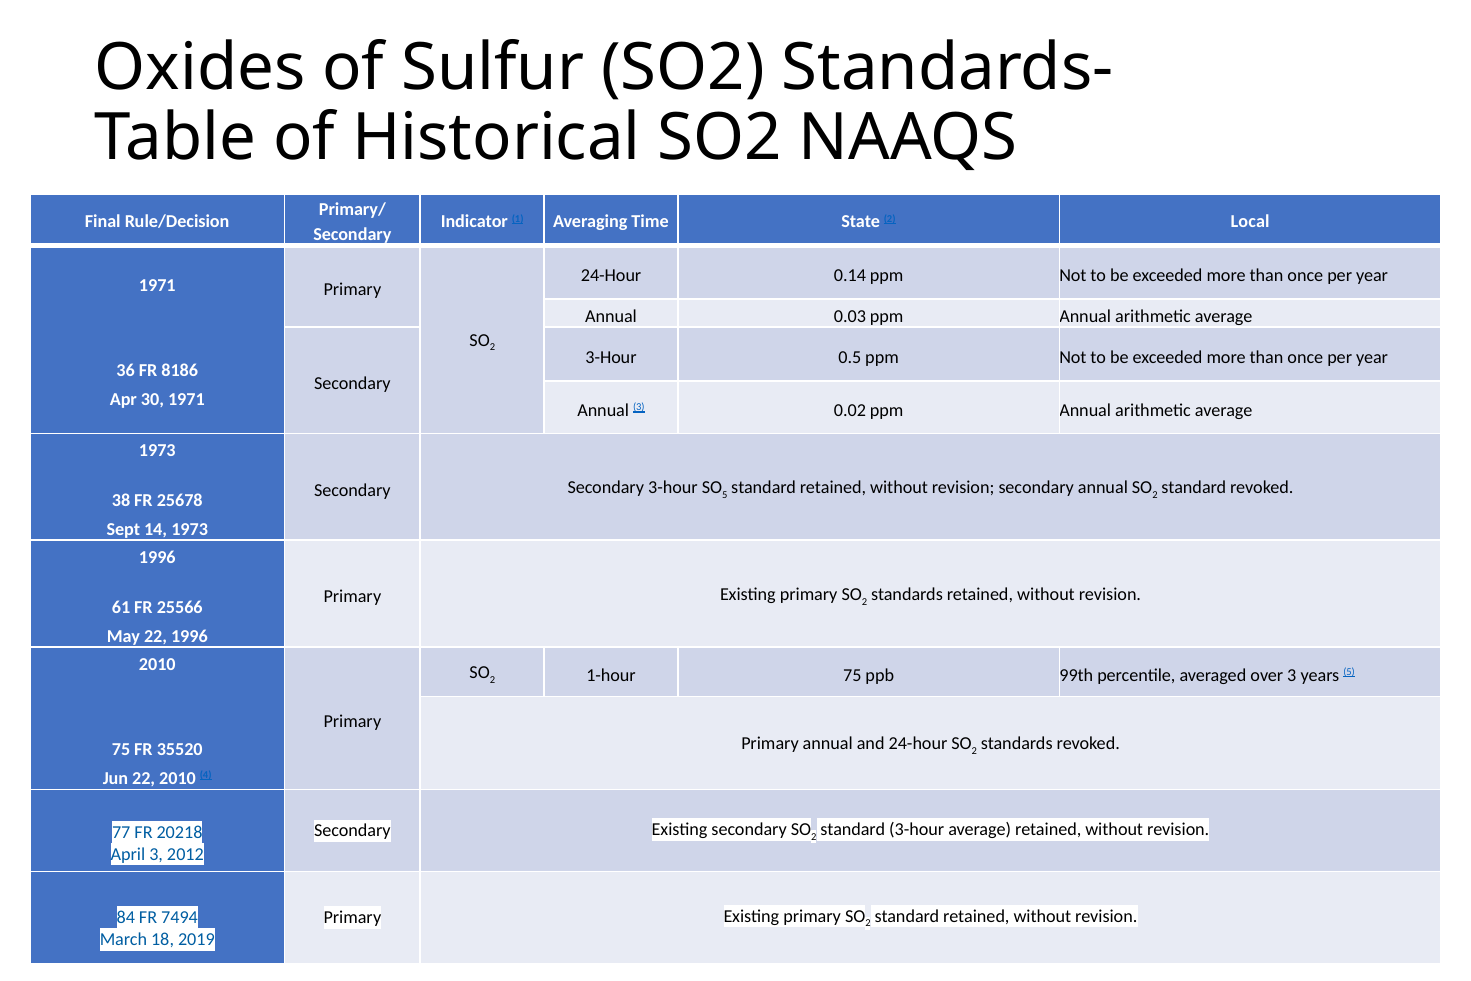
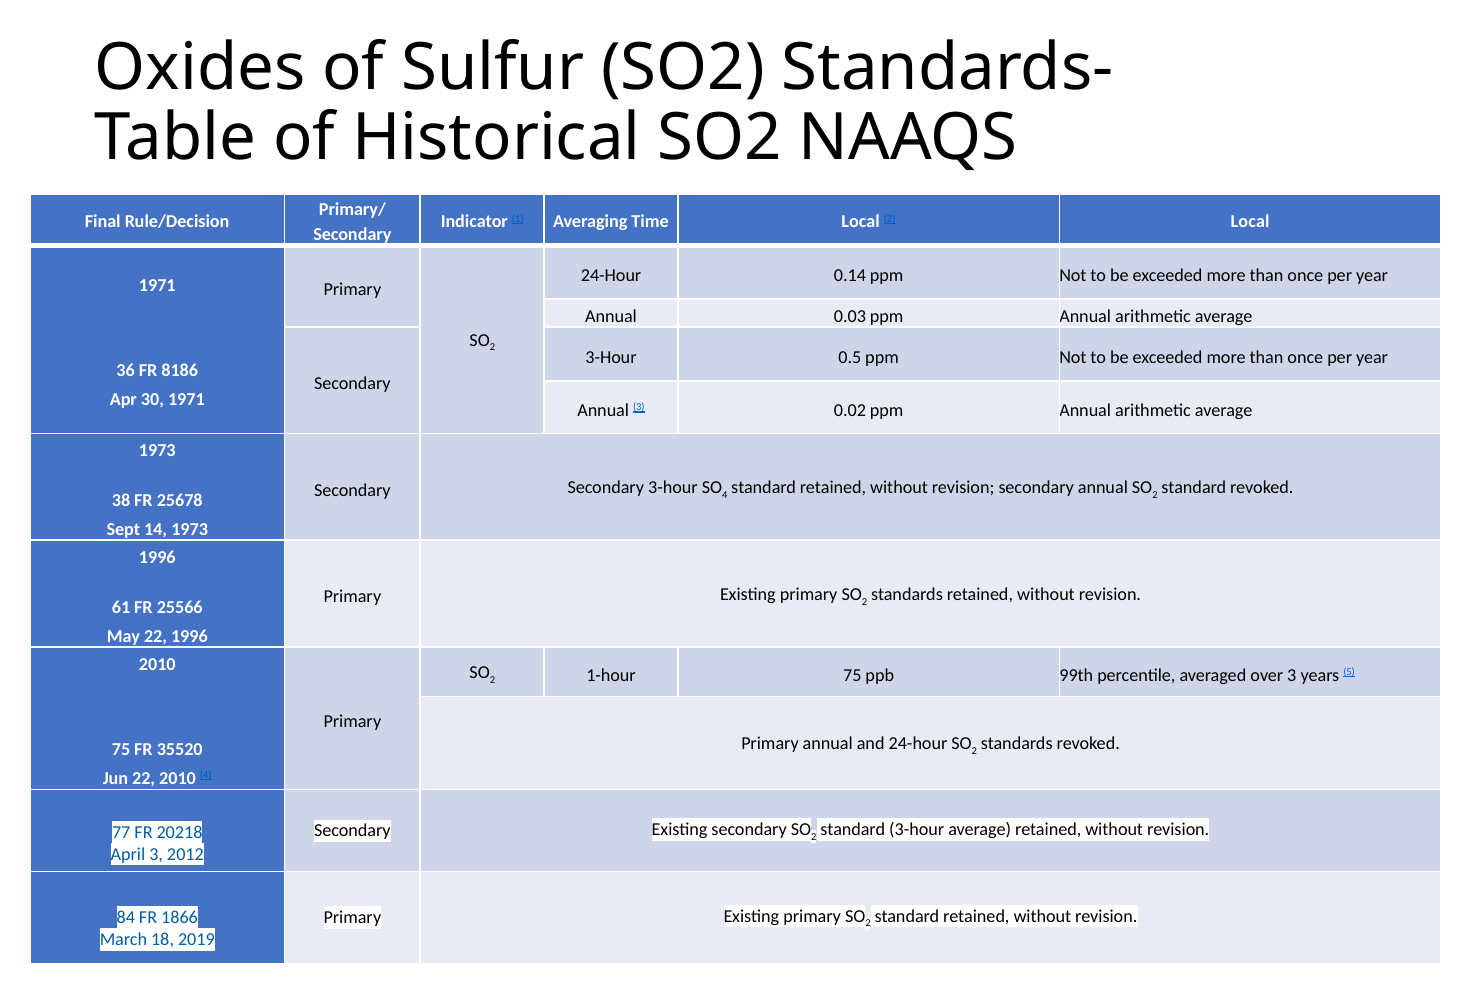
Time State: State -> Local
5 at (725, 495): 5 -> 4
7494: 7494 -> 1866
